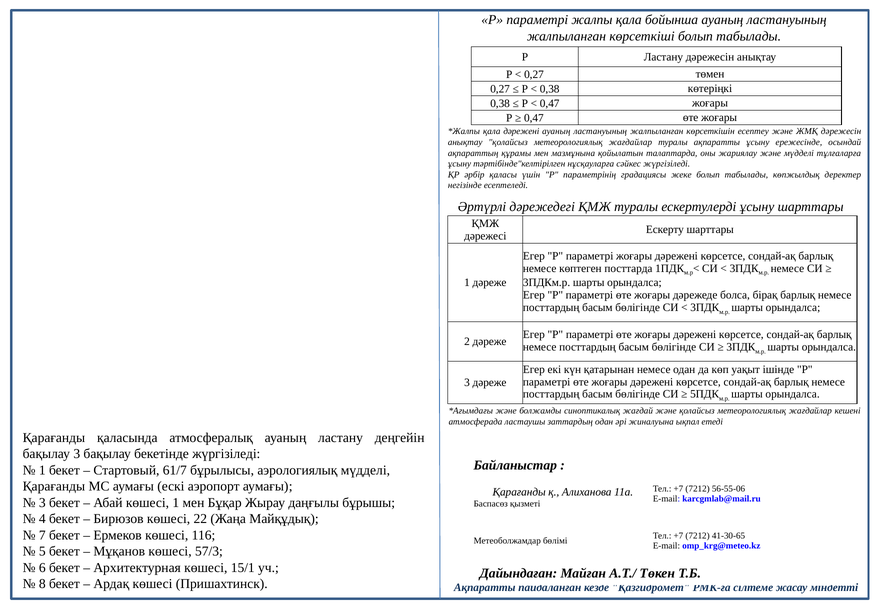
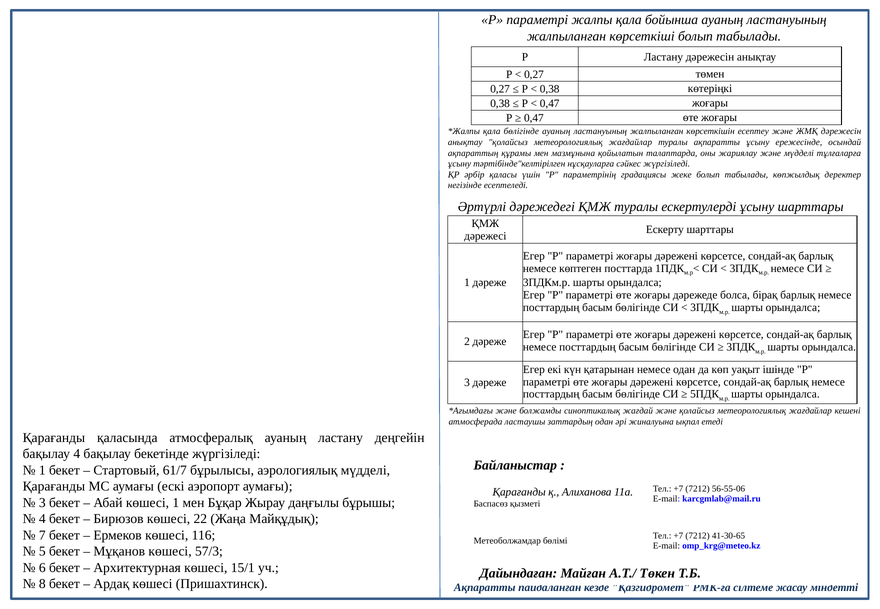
қала дәрежені: дәрежені -> бөлігінде
бақылау 3: 3 -> 4
